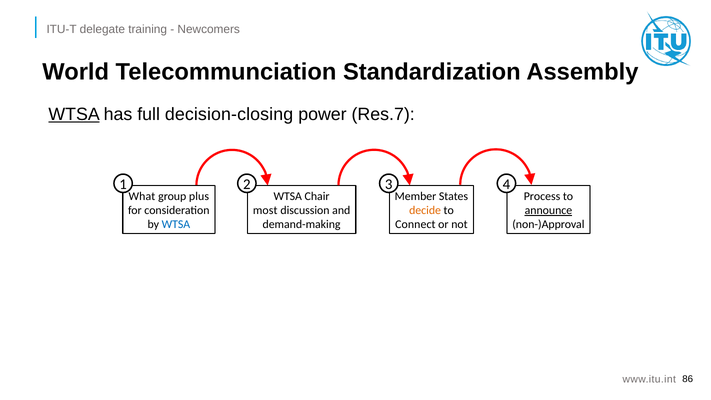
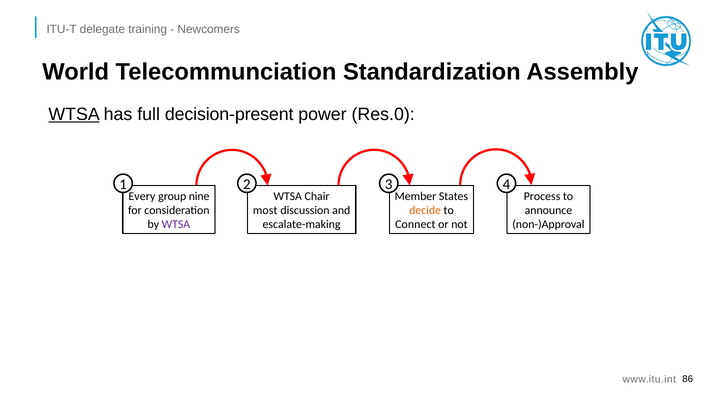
decision-closing: decision-closing -> decision-present
Res.7: Res.7 -> Res.0
What: What -> Every
plus: plus -> nine
announce underline: present -> none
WTSA at (176, 224) colour: blue -> purple
demand-making: demand-making -> escalate-making
